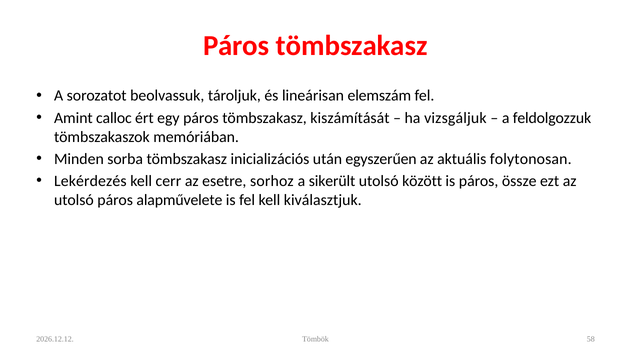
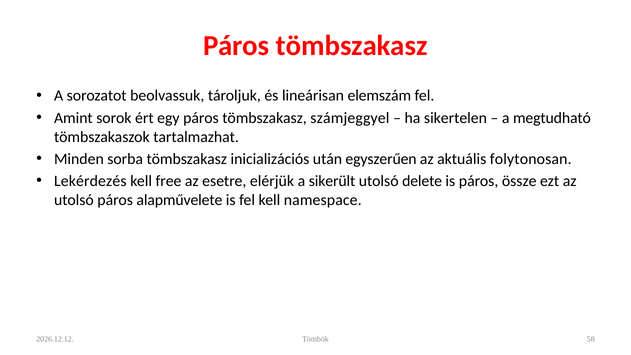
calloc: calloc -> sorok
kiszámítását: kiszámítását -> számjeggyel
vizsgáljuk: vizsgáljuk -> sikertelen
feldolgozzuk: feldolgozzuk -> megtudható
memóriában: memóriában -> tartalmazhat
cerr: cerr -> free
sorhoz: sorhoz -> elérjük
között: között -> delete
kiválasztjuk: kiválasztjuk -> namespace
